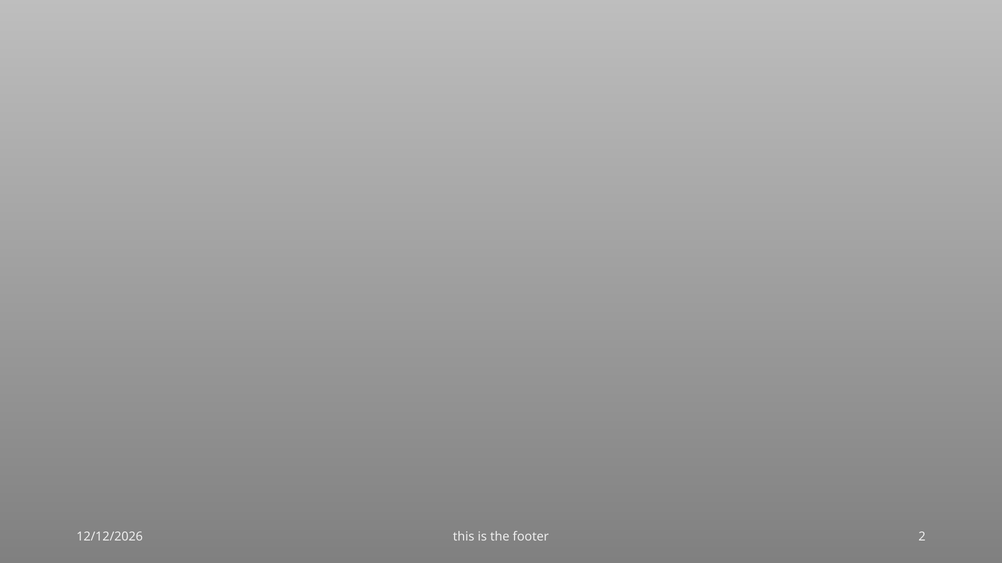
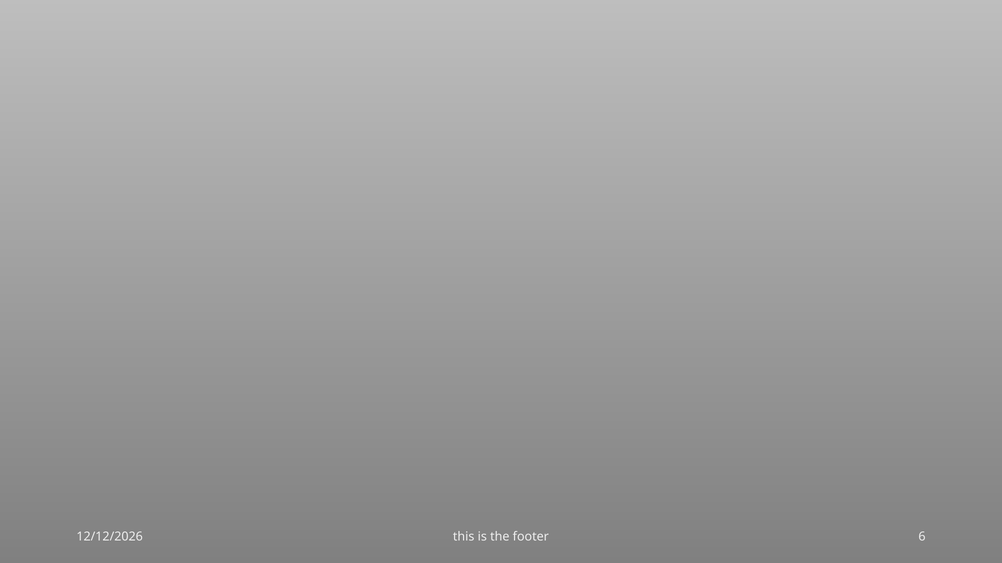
2: 2 -> 6
